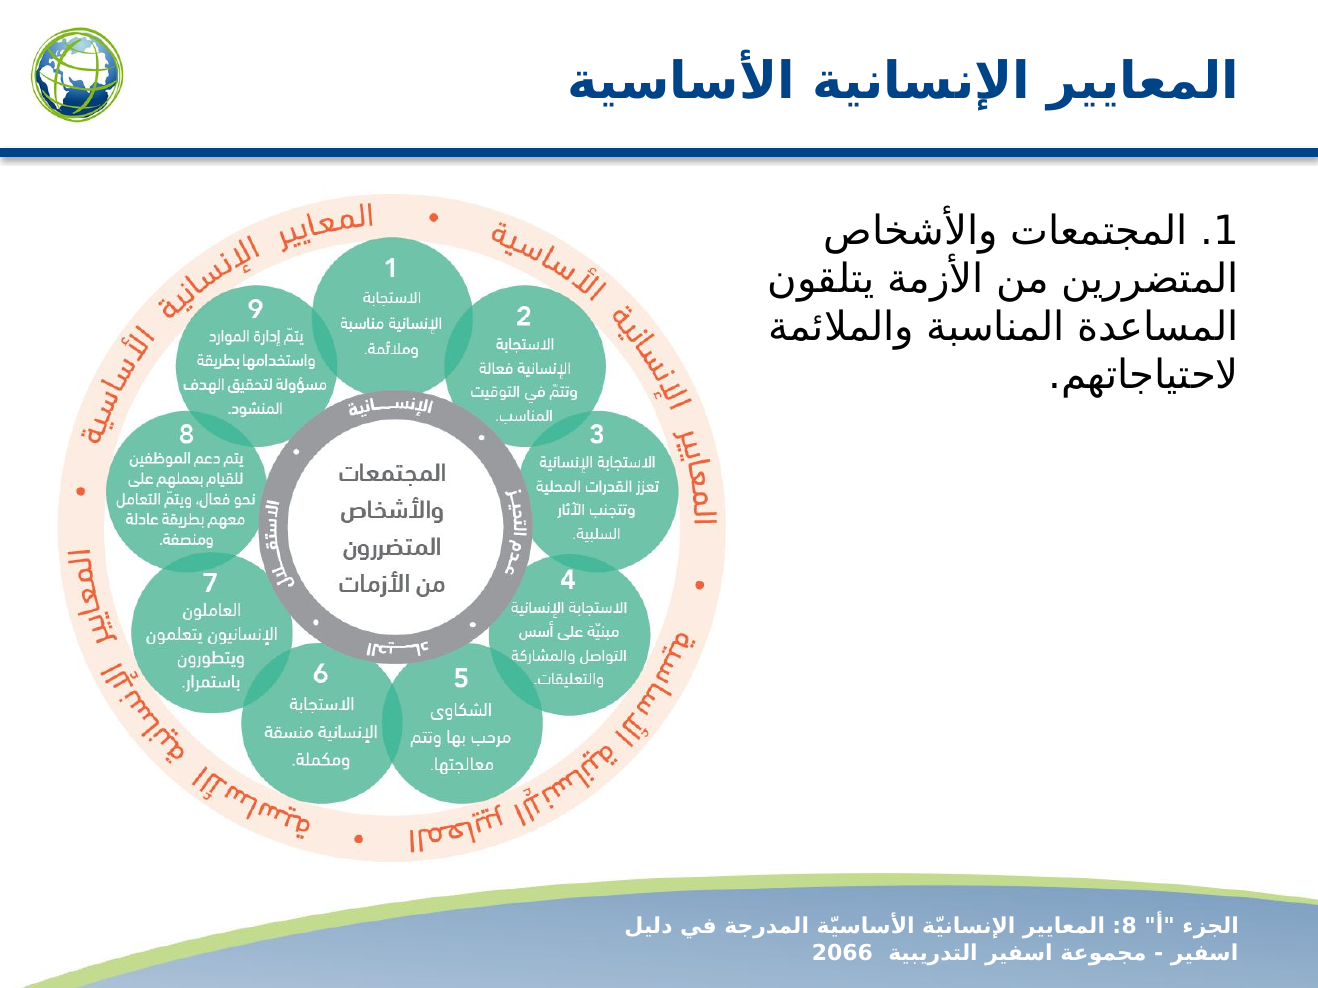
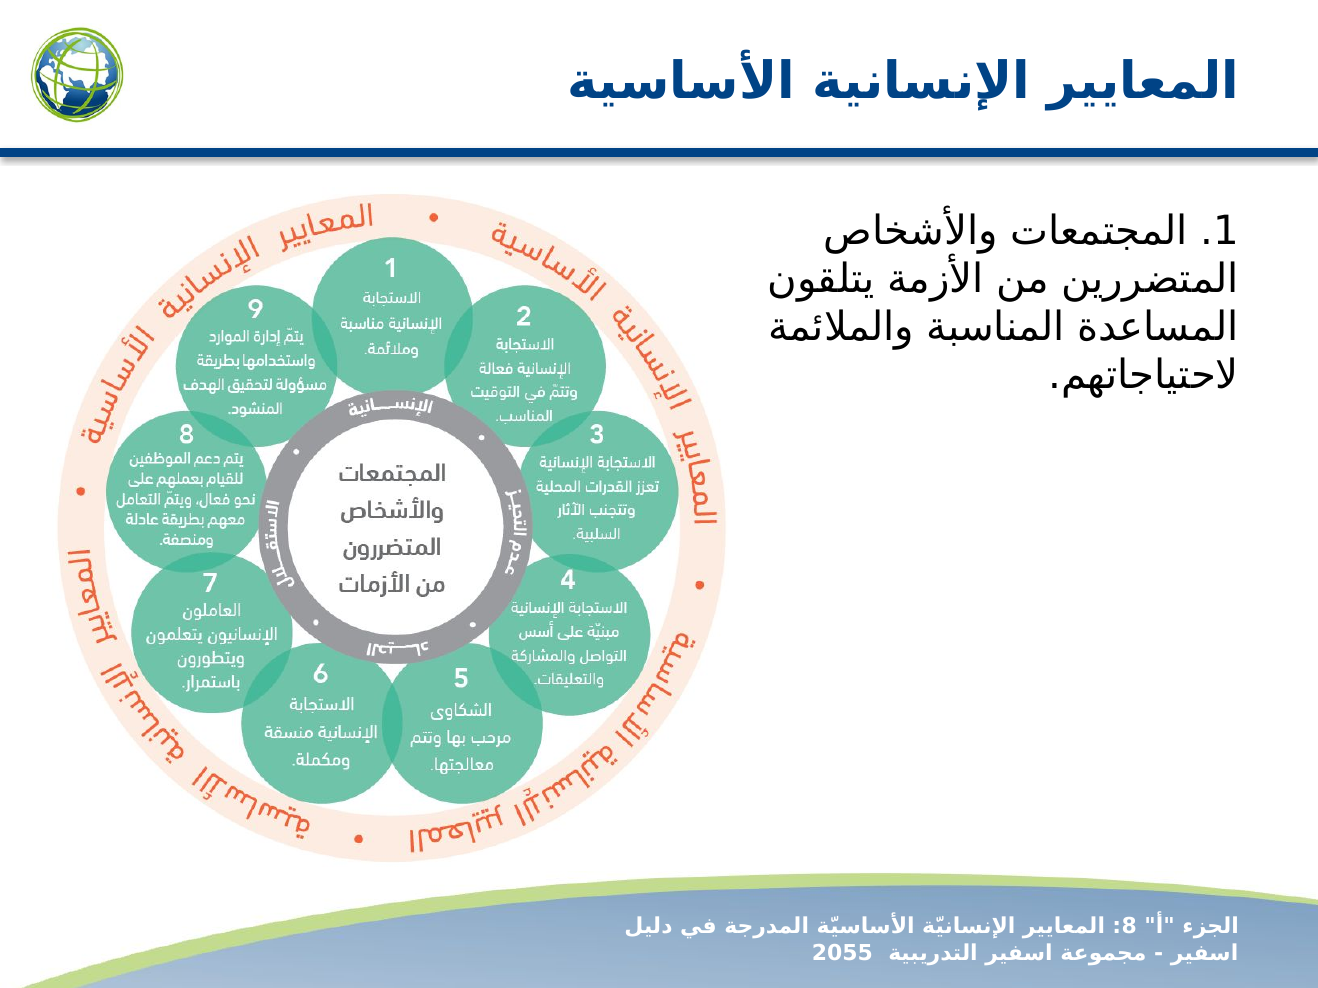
2066: 2066 -> 2055
